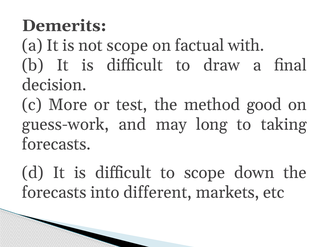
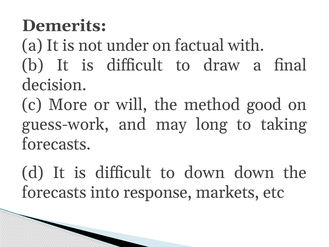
not scope: scope -> under
test: test -> will
to scope: scope -> down
different: different -> response
